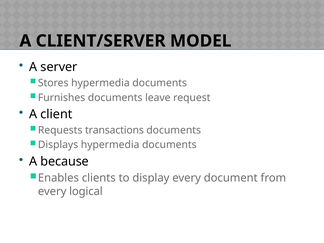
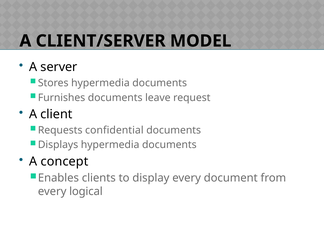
transactions: transactions -> confidential
because: because -> concept
